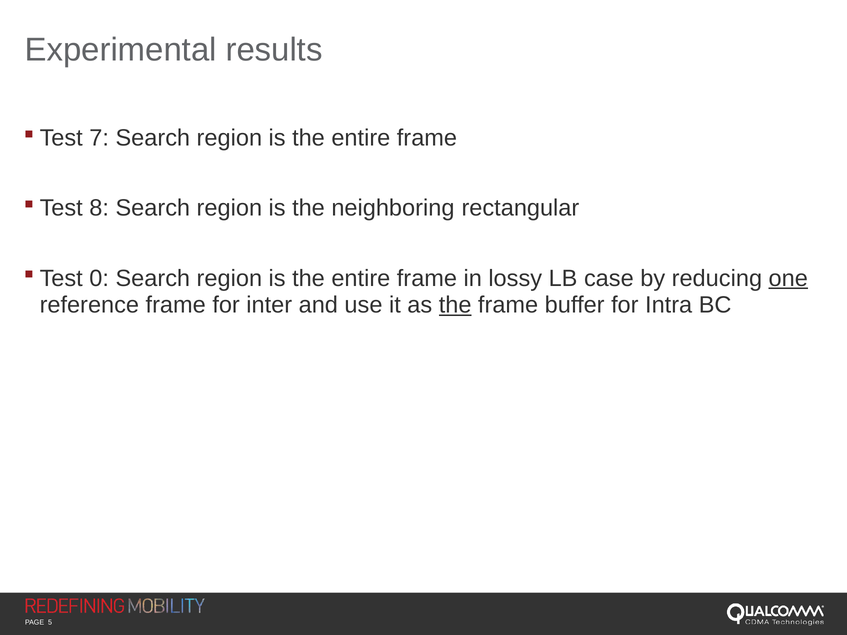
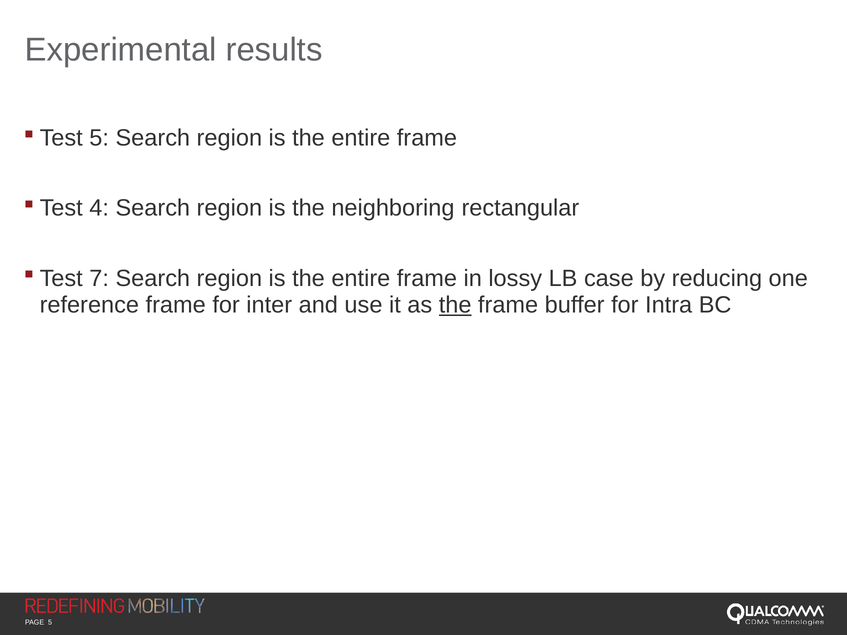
7 at (99, 138): 7 -> 5
8: 8 -> 4
0: 0 -> 7
one underline: present -> none
